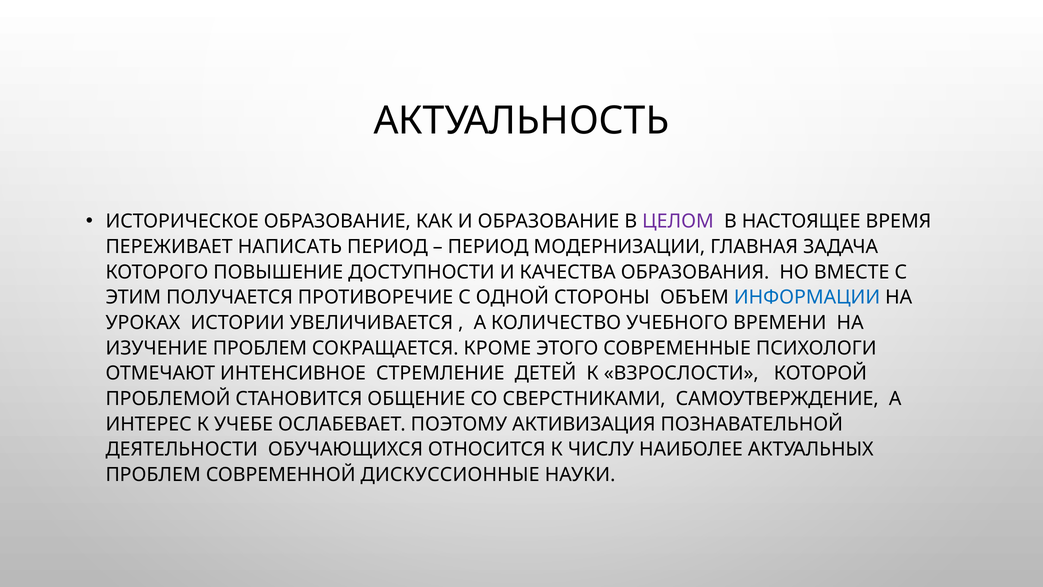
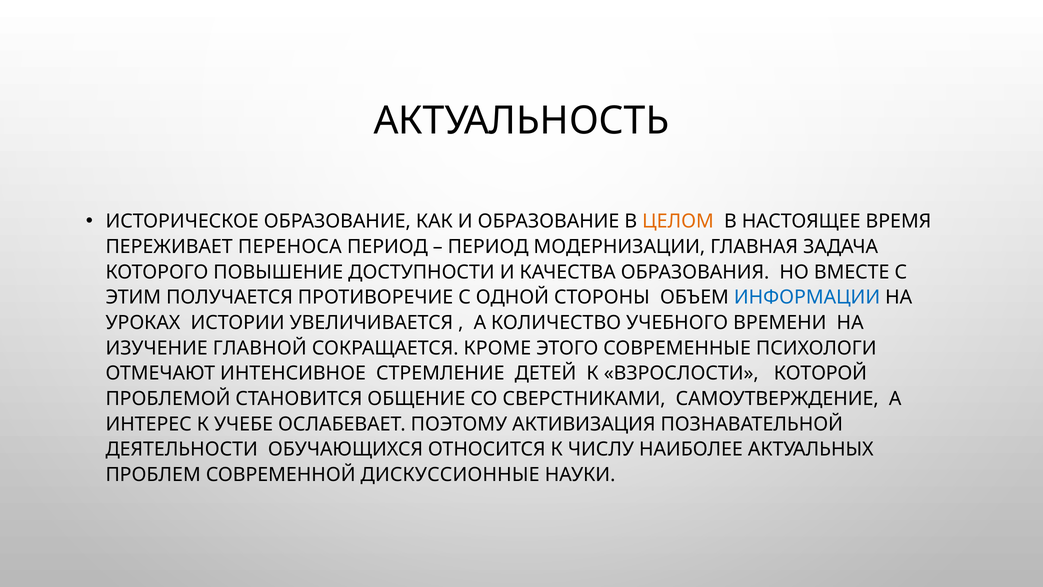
ЦЕЛОМ colour: purple -> orange
НАПИСАТЬ: НАПИСАТЬ -> ПЕРЕНОСА
ИЗУЧЕНИЕ ПРОБЛЕМ: ПРОБЛЕМ -> ГЛАВНОЙ
